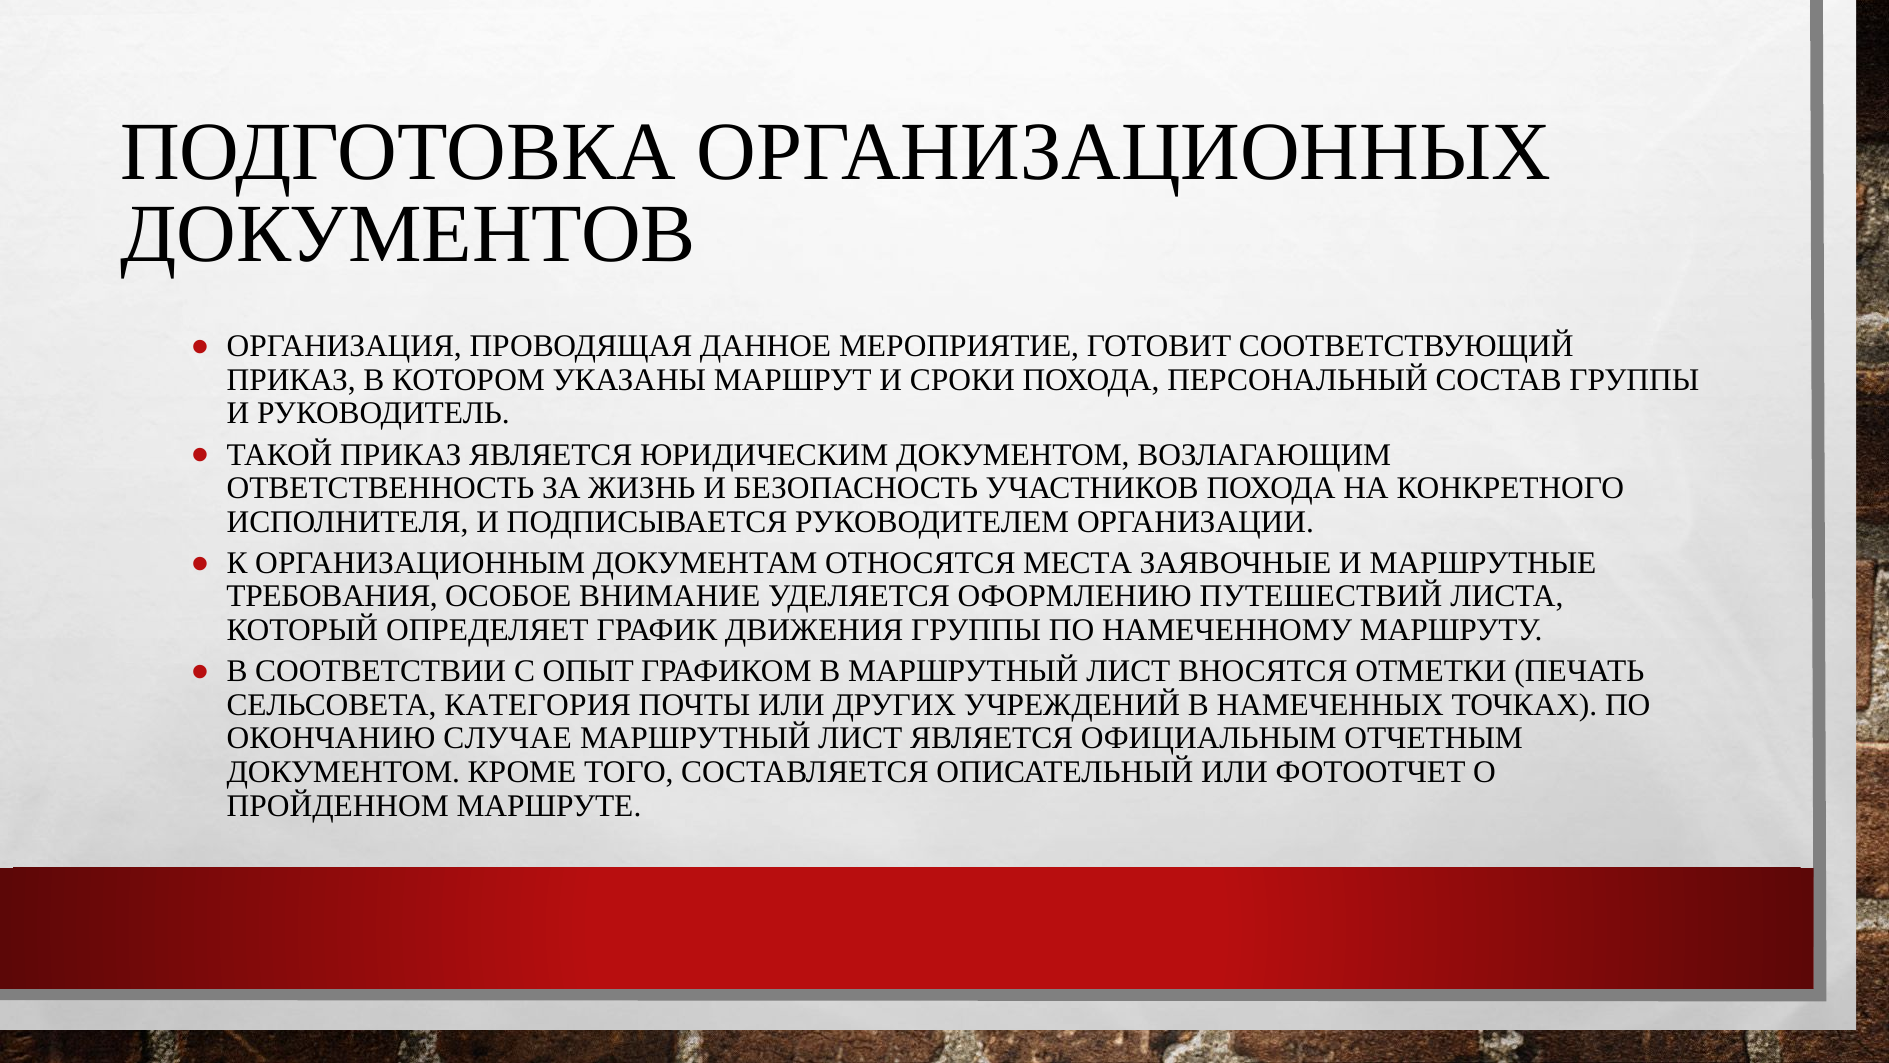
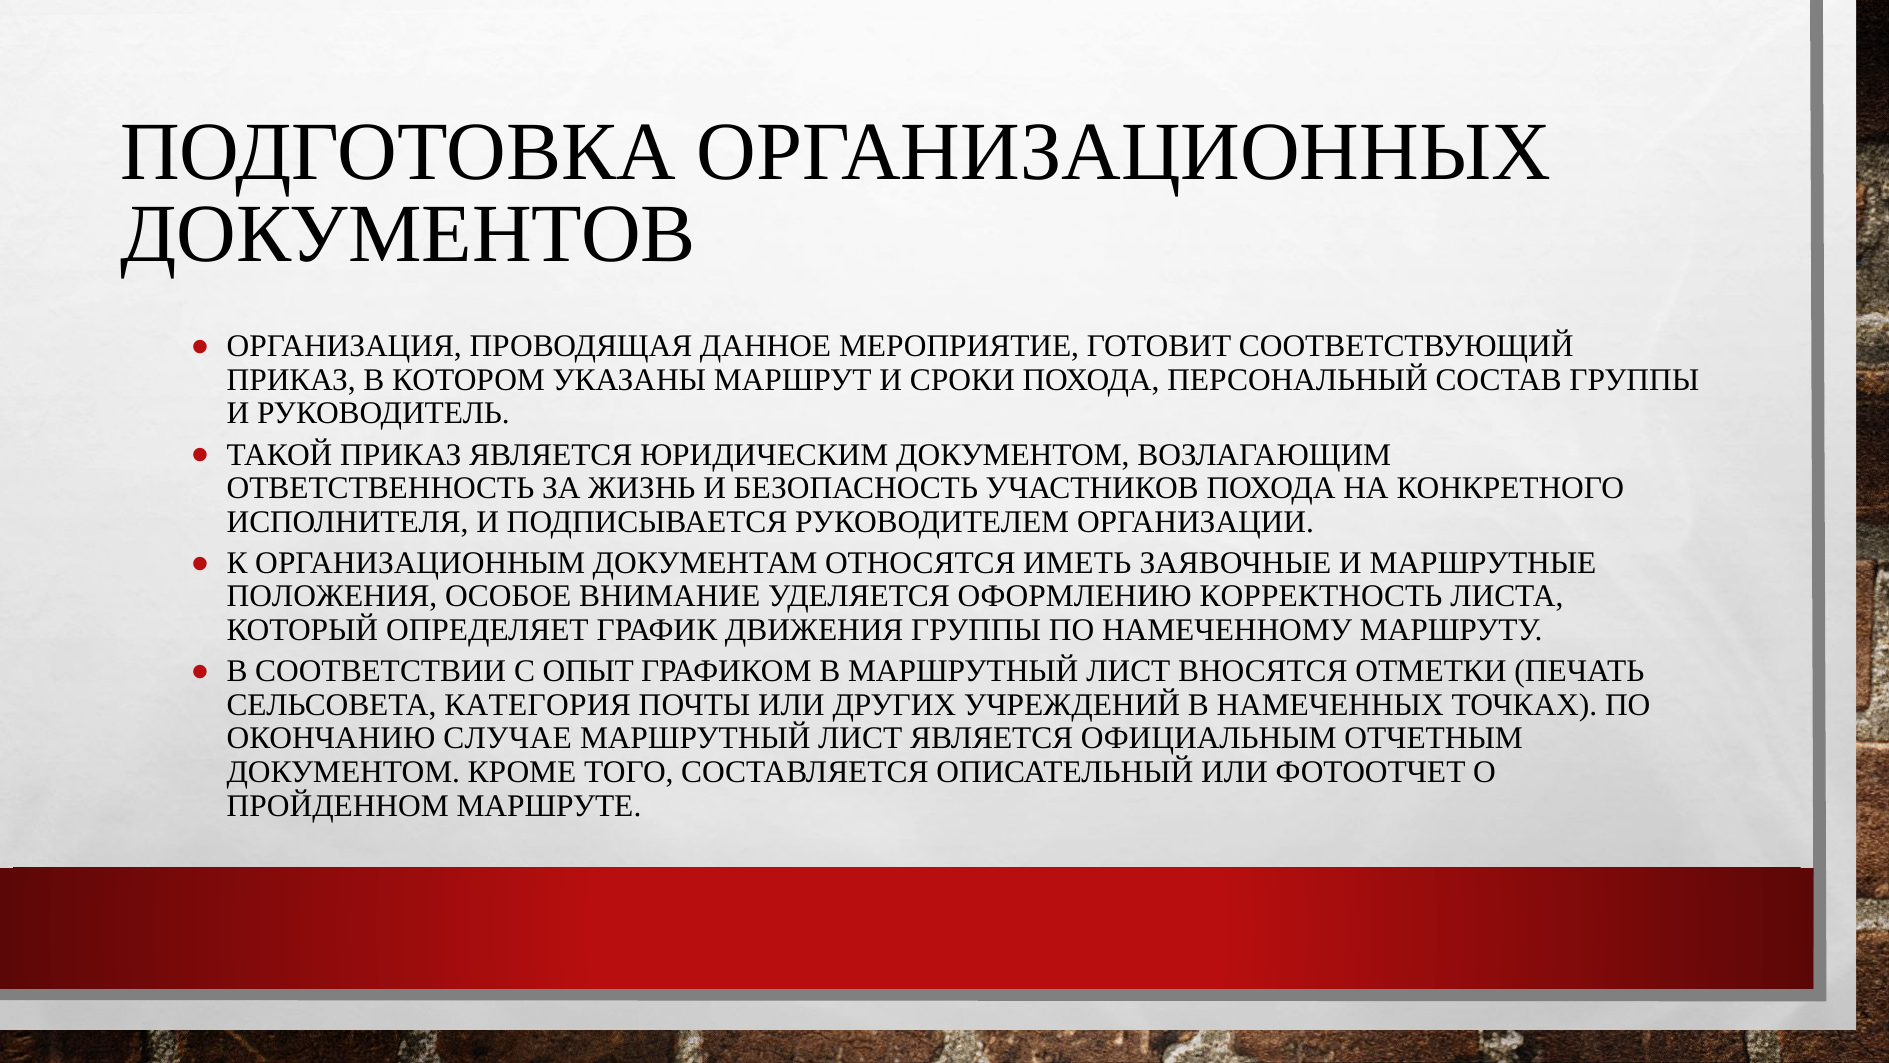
МЕСТА: МЕСТА -> ИМЕТЬ
ТРЕБОВАНИЯ: ТРЕБОВАНИЯ -> ПОЛОЖЕНИЯ
ПУТЕШЕСТВИЙ: ПУТЕШЕСТВИЙ -> КОРРЕКТНОСТЬ
